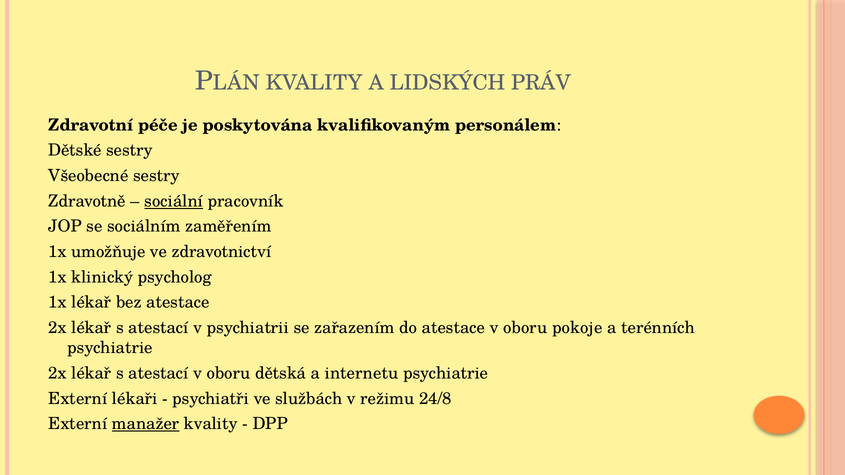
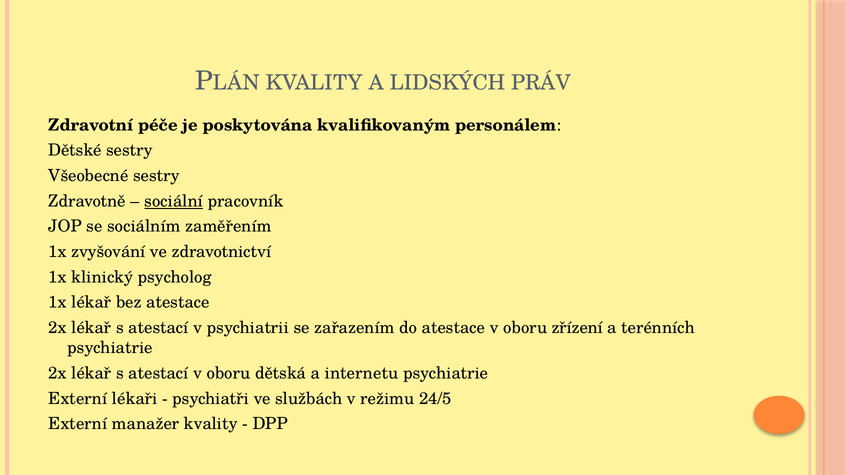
umožňuje: umožňuje -> zvyšování
pokoje: pokoje -> zřízení
24/8: 24/8 -> 24/5
manažer underline: present -> none
